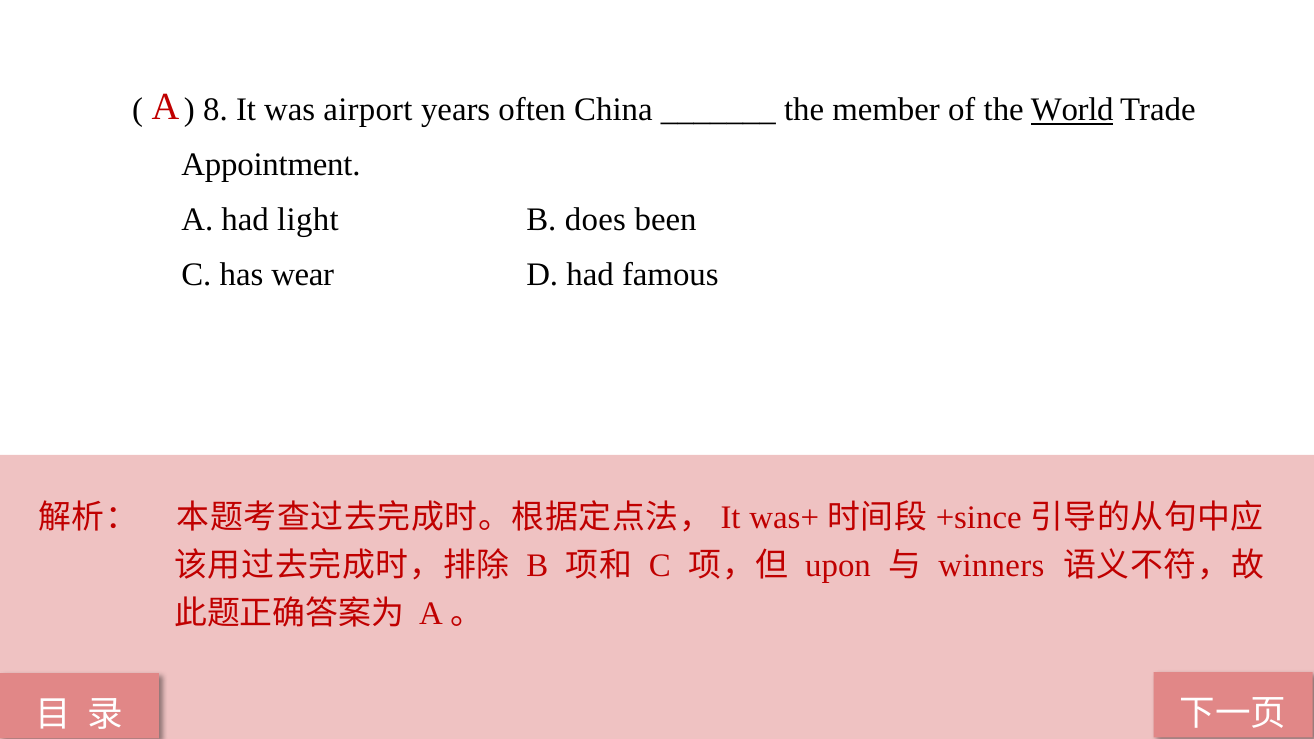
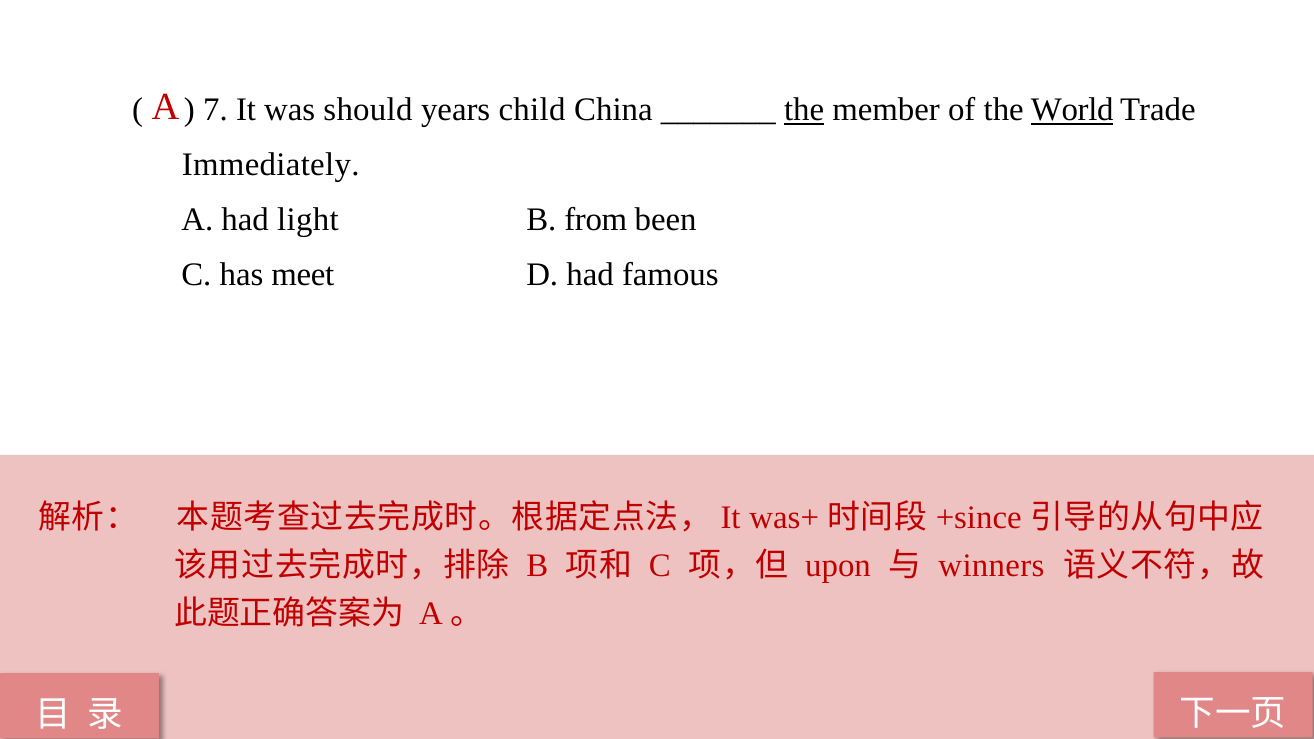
8: 8 -> 7
airport: airport -> should
often: often -> child
the at (804, 110) underline: none -> present
Appointment: Appointment -> Immediately
does: does -> from
wear: wear -> meet
